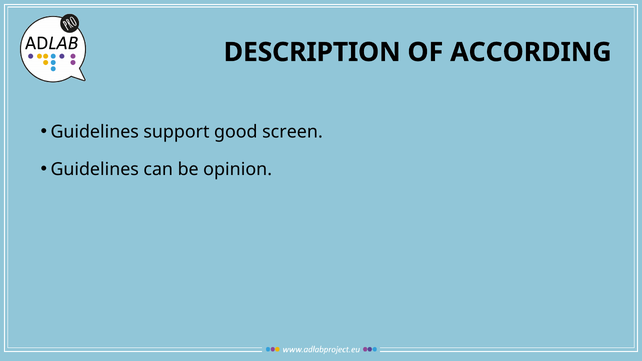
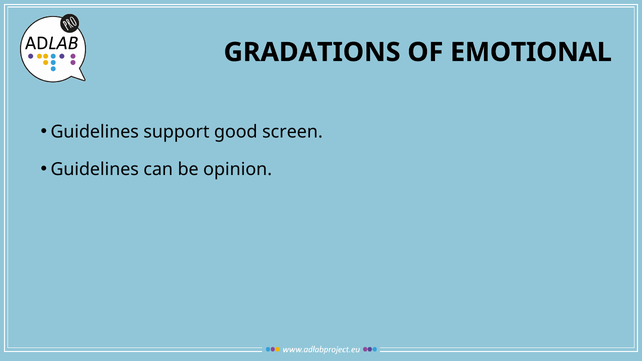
DESCRIPTION: DESCRIPTION -> GRADATIONS
ACCORDING: ACCORDING -> EMOTIONAL
